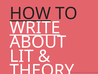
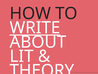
HOW at (30, 13) underline: present -> none
